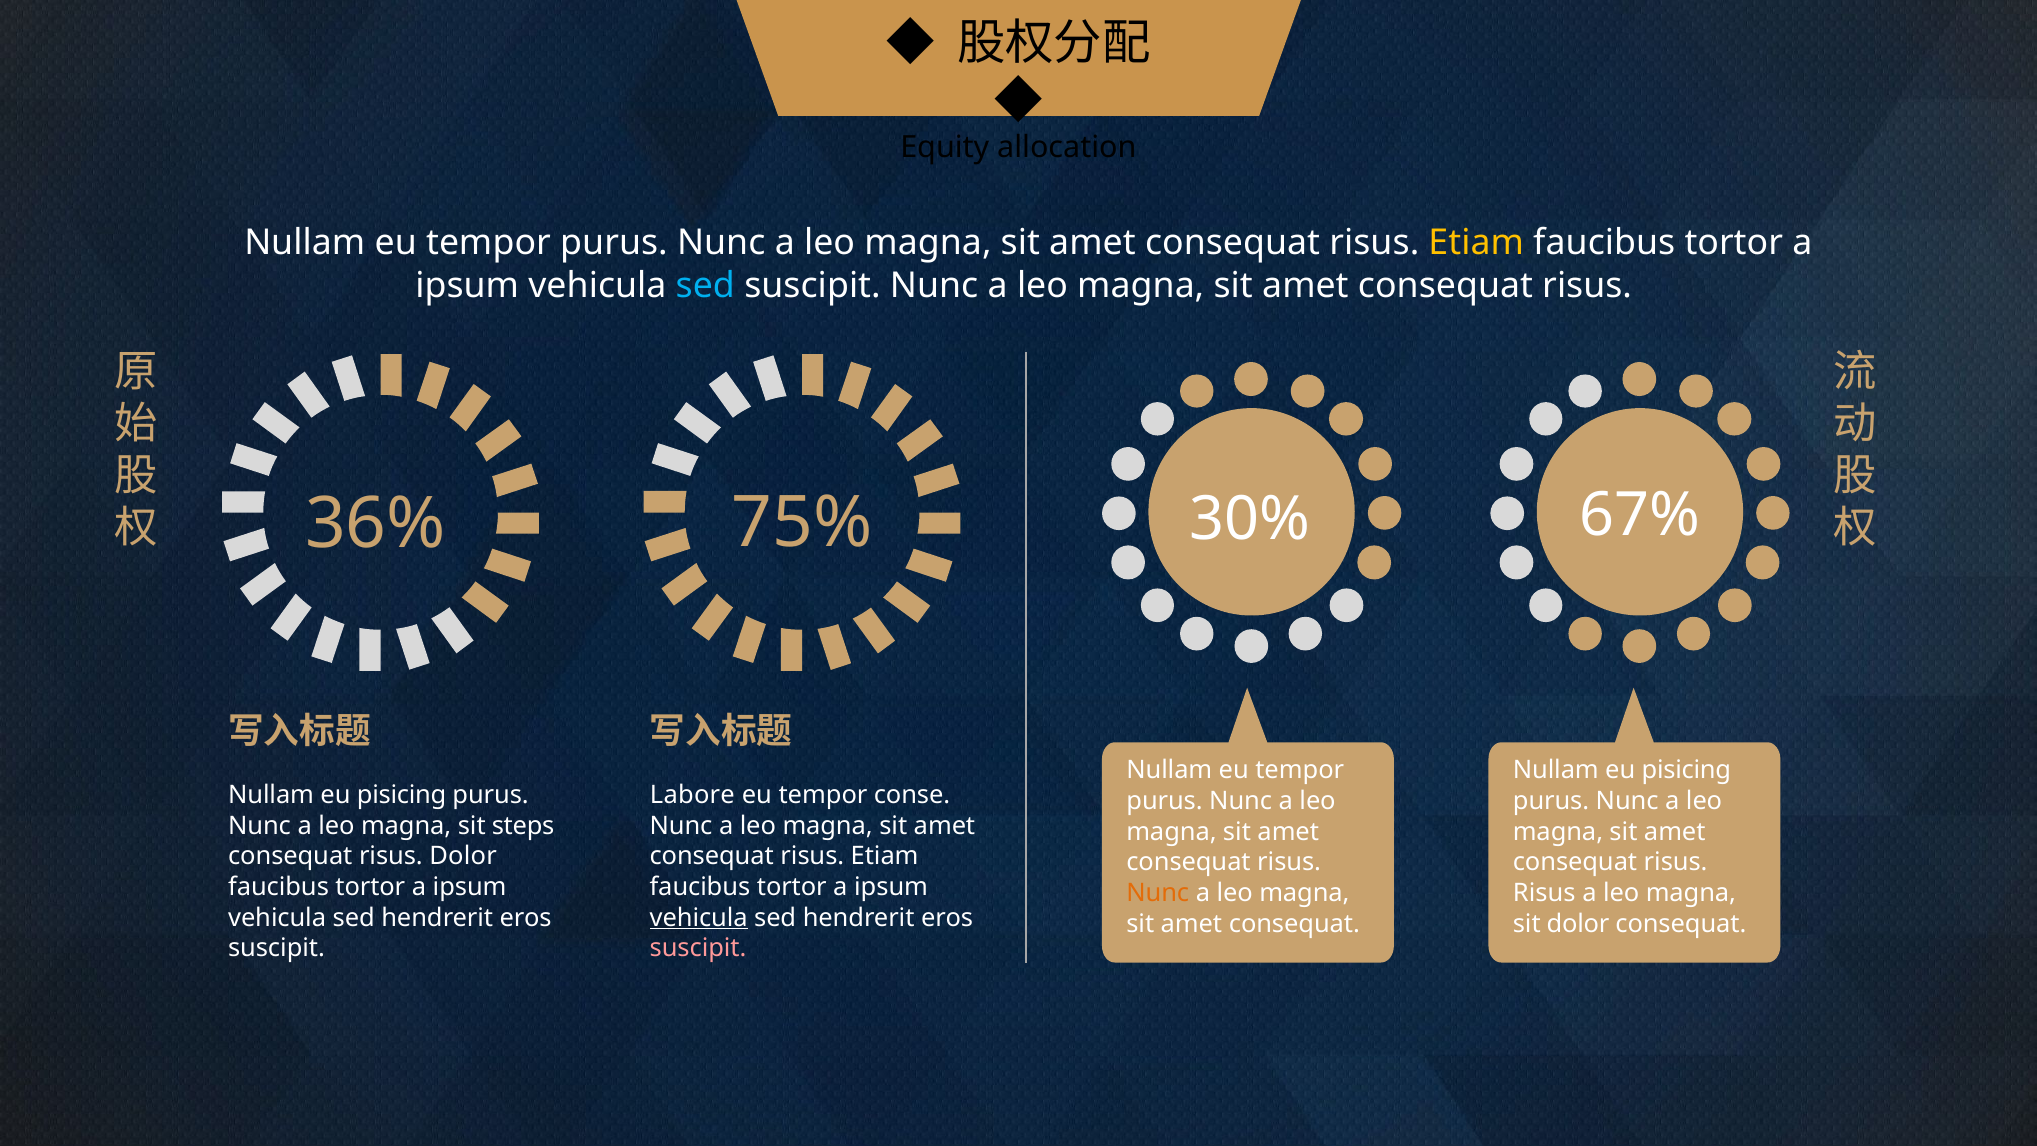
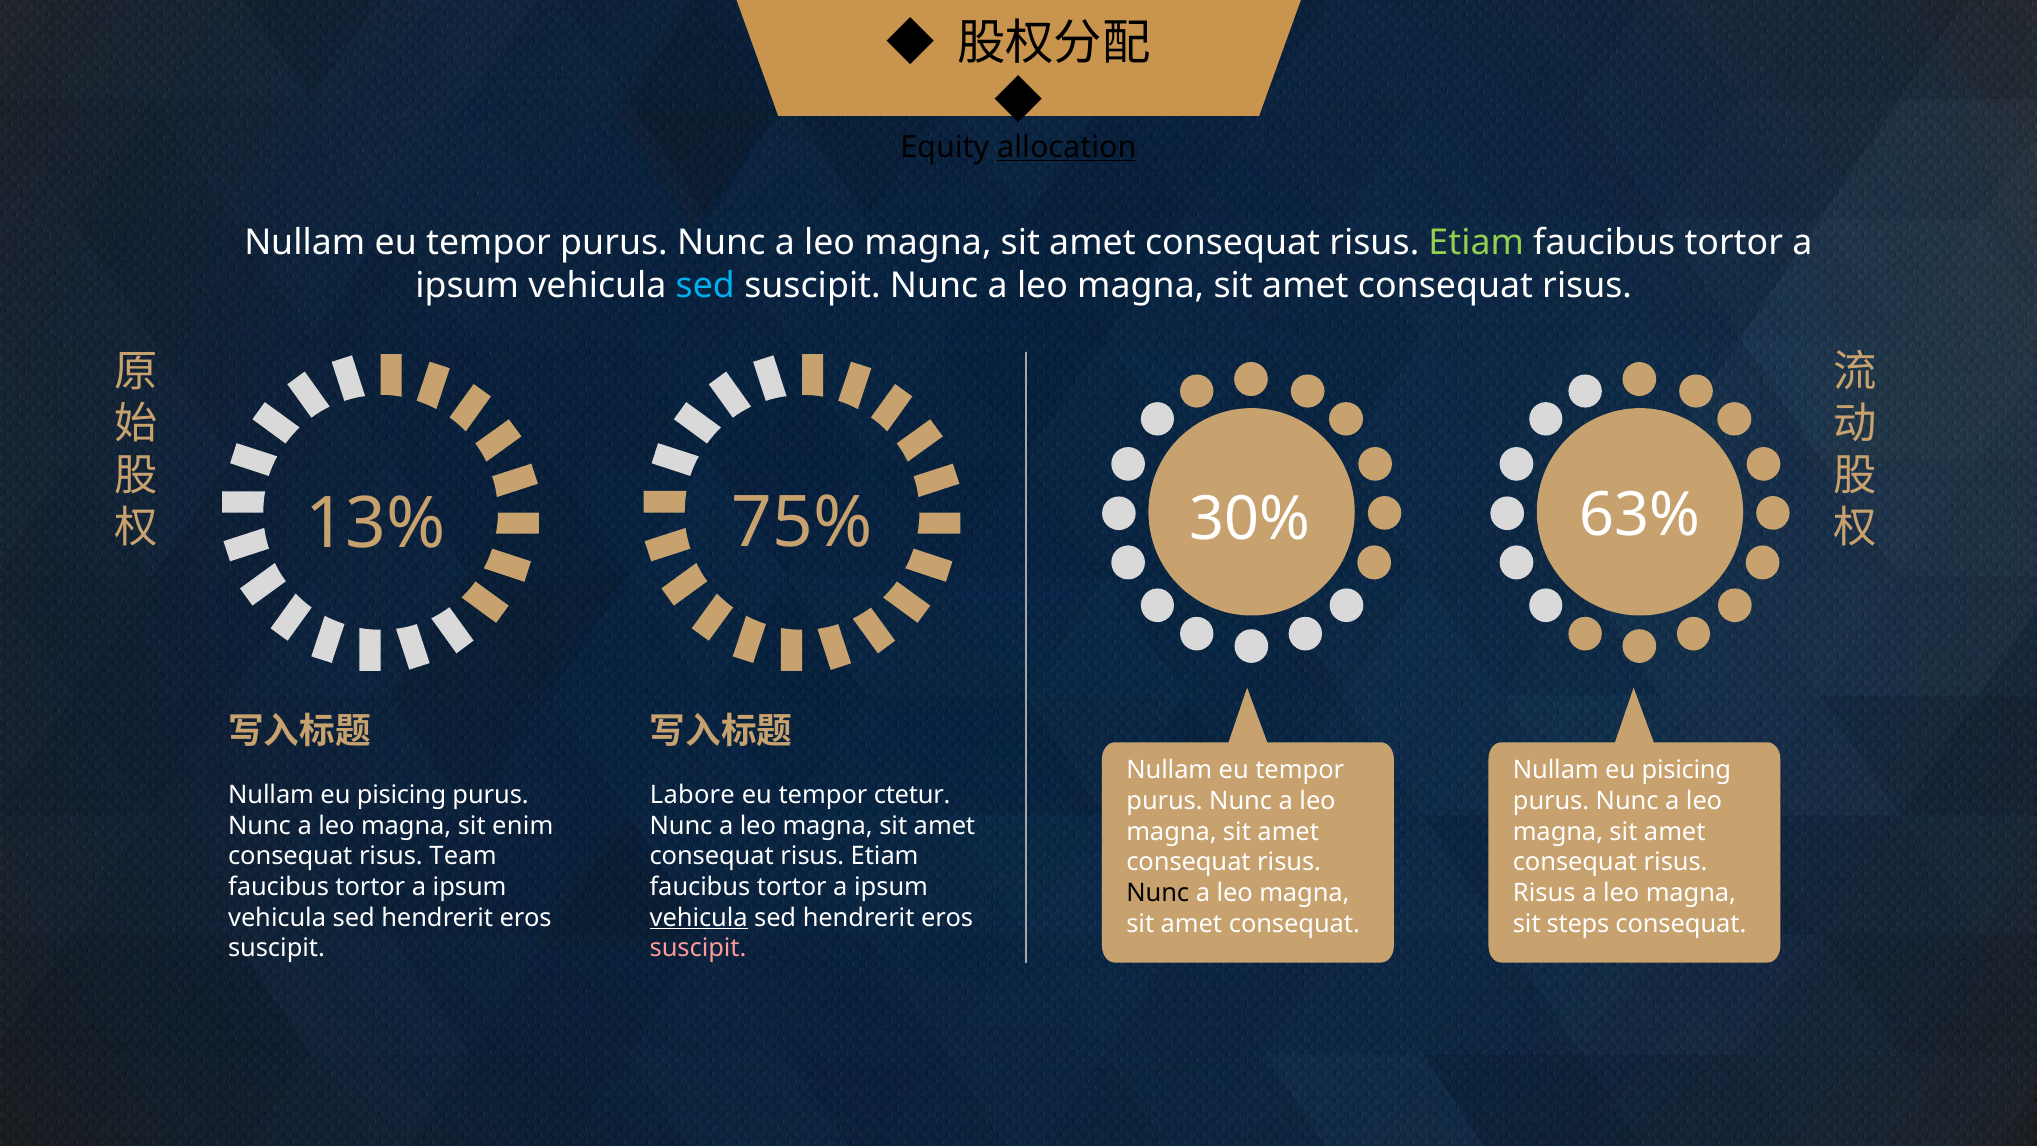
allocation underline: none -> present
Etiam at (1476, 243) colour: yellow -> light green
67%: 67% -> 63%
36%: 36% -> 13%
conse: conse -> ctetur
steps: steps -> enim
risus Dolor: Dolor -> Team
Nunc at (1158, 893) colour: orange -> black
sit dolor: dolor -> steps
